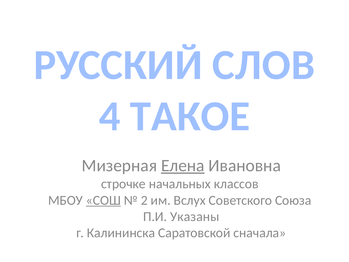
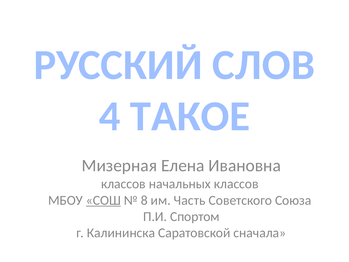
Елена underline: present -> none
строчке at (123, 184): строчке -> классов
2: 2 -> 8
Вслух: Вслух -> Часть
Указаны: Указаны -> Спортом
